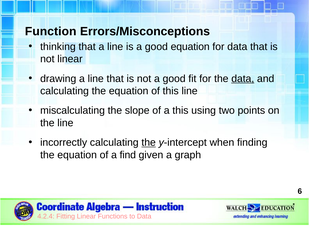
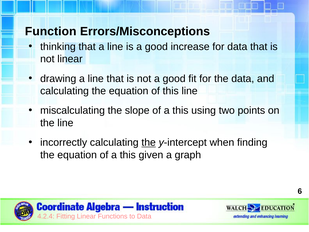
good equation: equation -> increase
data at (243, 79) underline: present -> none
equation of a find: find -> this
